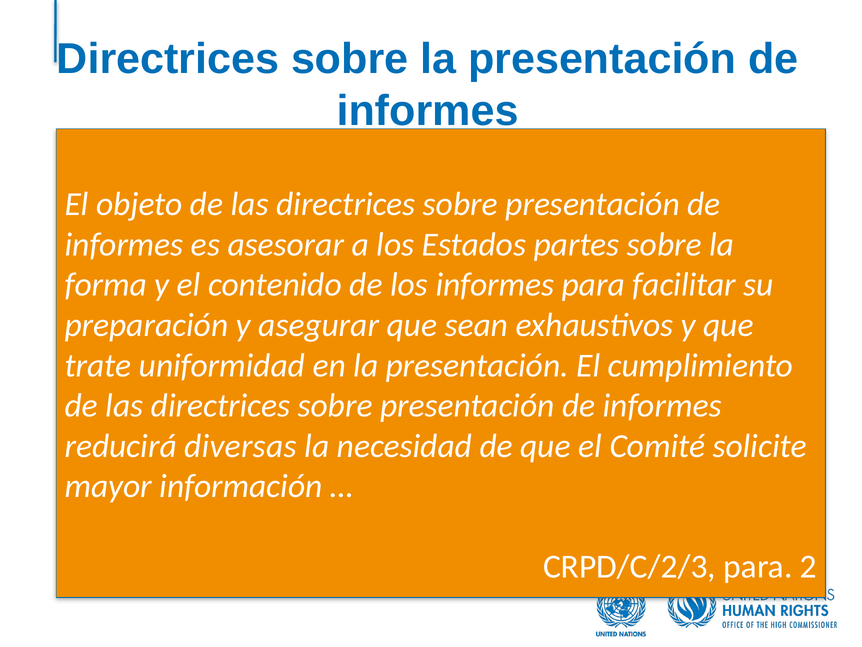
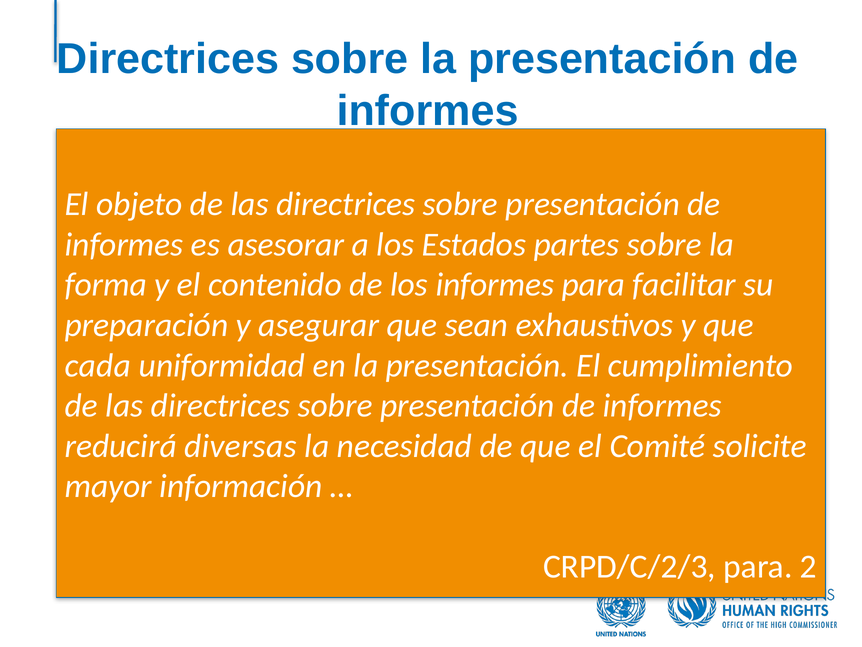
trate: trate -> cada
